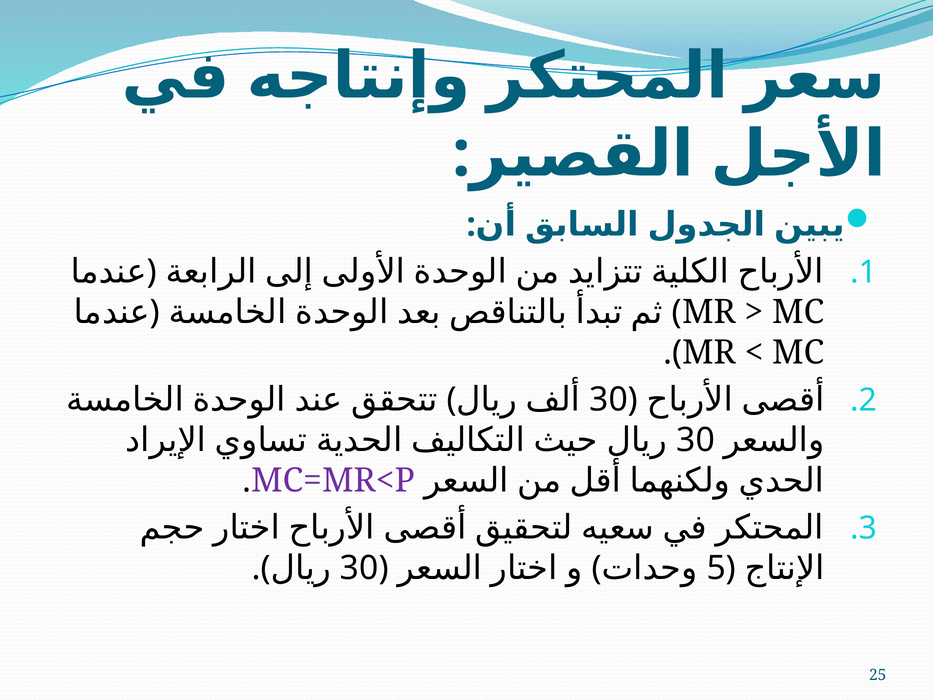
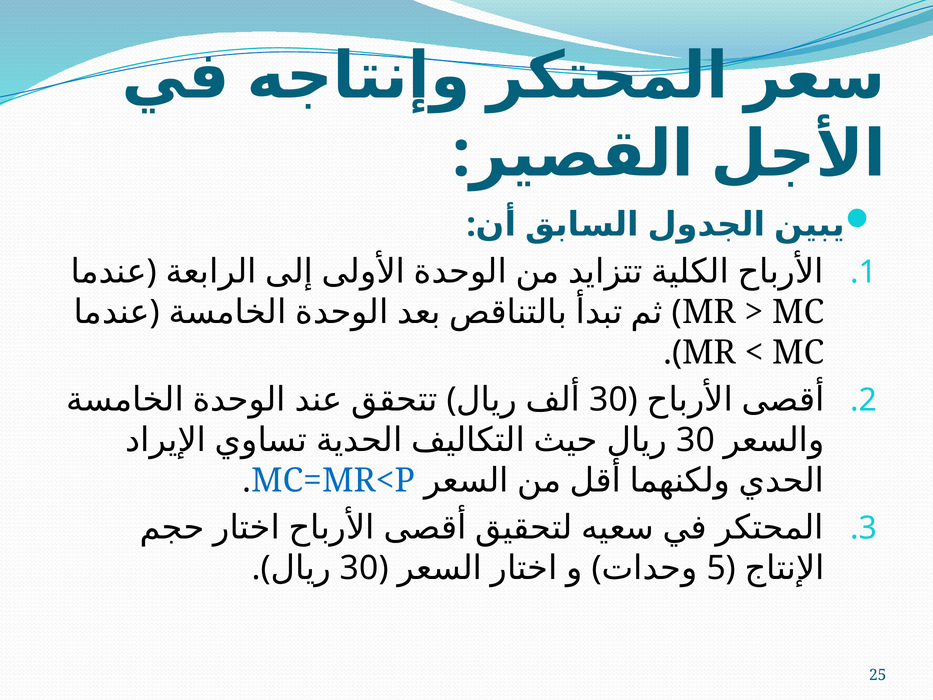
MC=MR<P colour: purple -> blue
